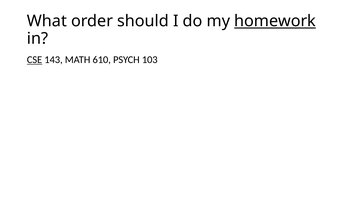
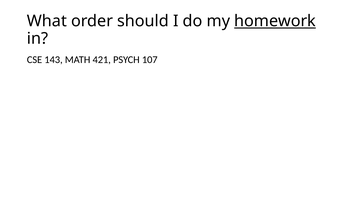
CSE underline: present -> none
610: 610 -> 421
103: 103 -> 107
